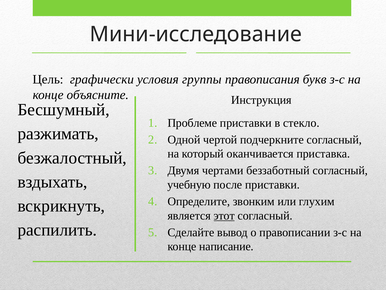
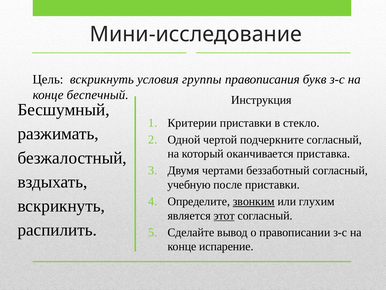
Цель графически: графически -> вскрикнуть
объясните: объясните -> беспечный
Проблеме: Проблеме -> Критерии
звонким underline: none -> present
написание: написание -> испарение
